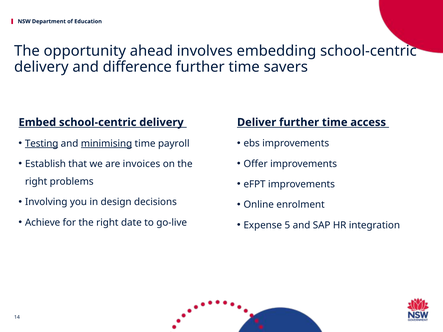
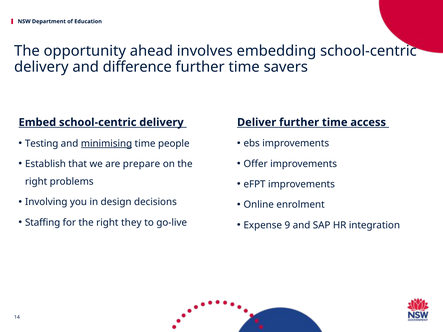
Testing underline: present -> none
payroll: payroll -> people
invoices: invoices -> prepare
Achieve: Achieve -> Staffing
date: date -> they
5: 5 -> 9
